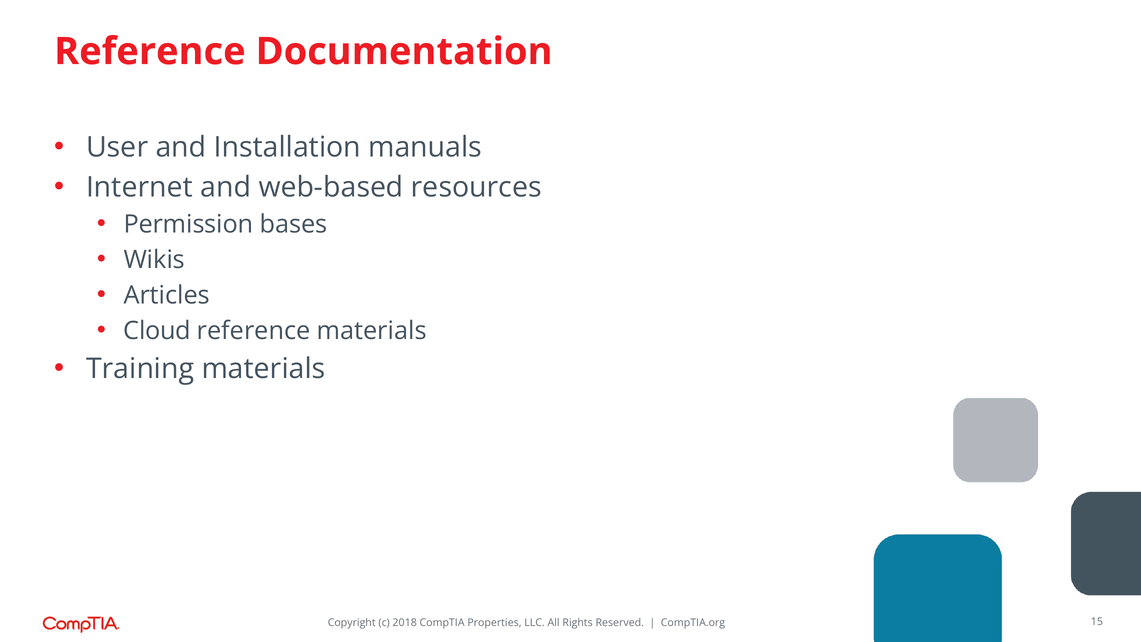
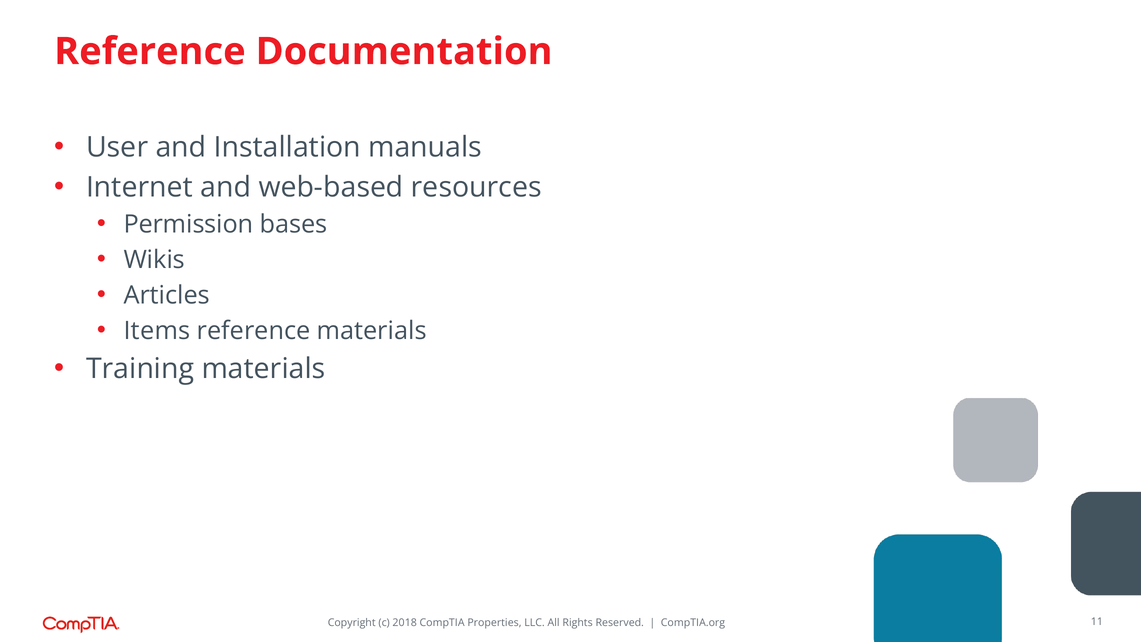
Cloud: Cloud -> Items
15: 15 -> 11
